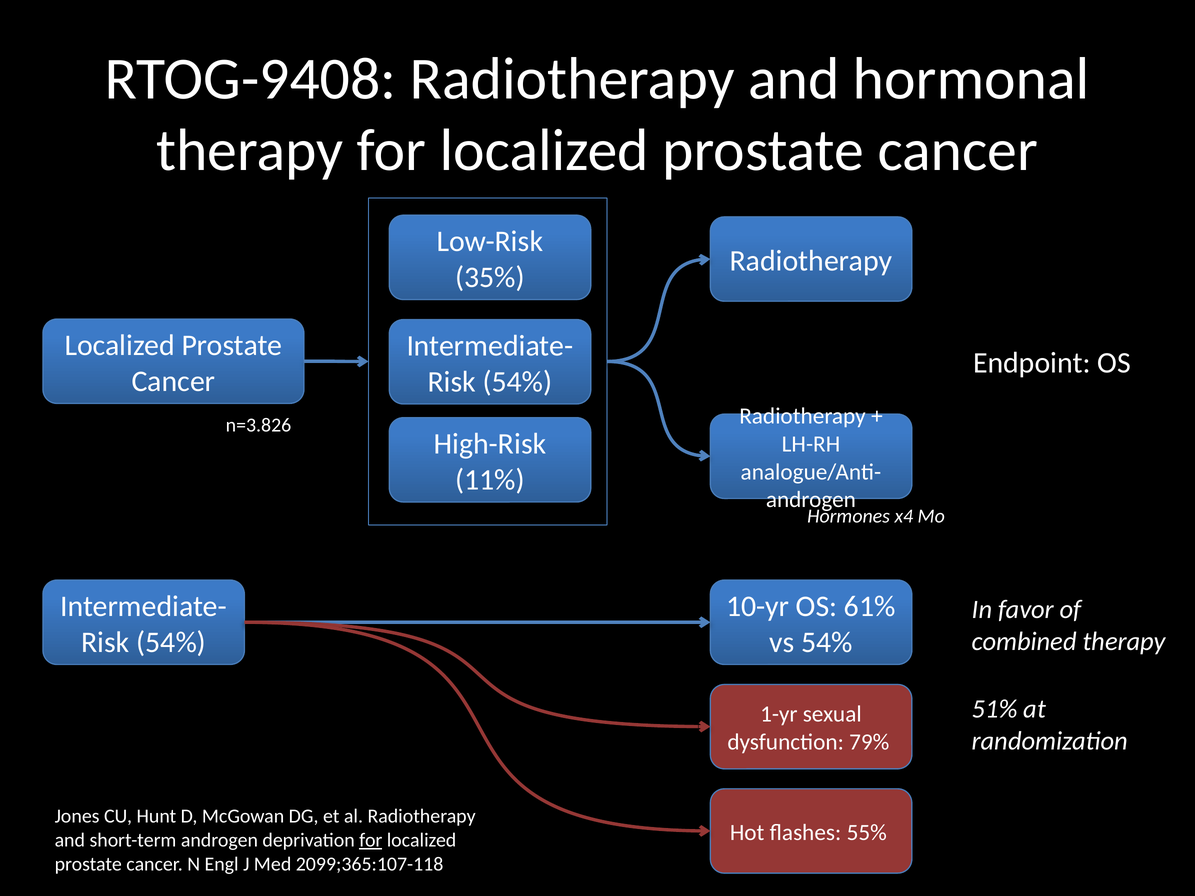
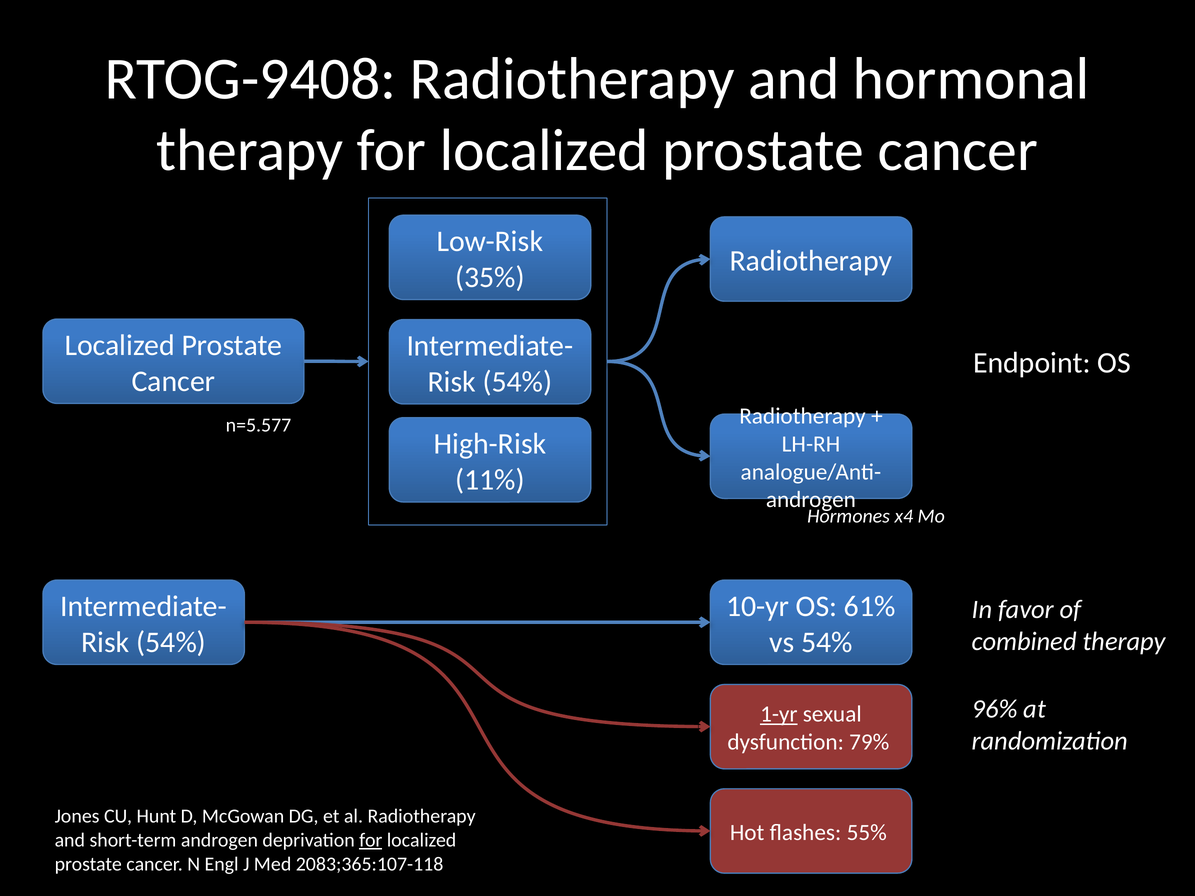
n=3.826: n=3.826 -> n=5.577
51%: 51% -> 96%
1-yr underline: none -> present
2099;365:107-118: 2099;365:107-118 -> 2083;365:107-118
